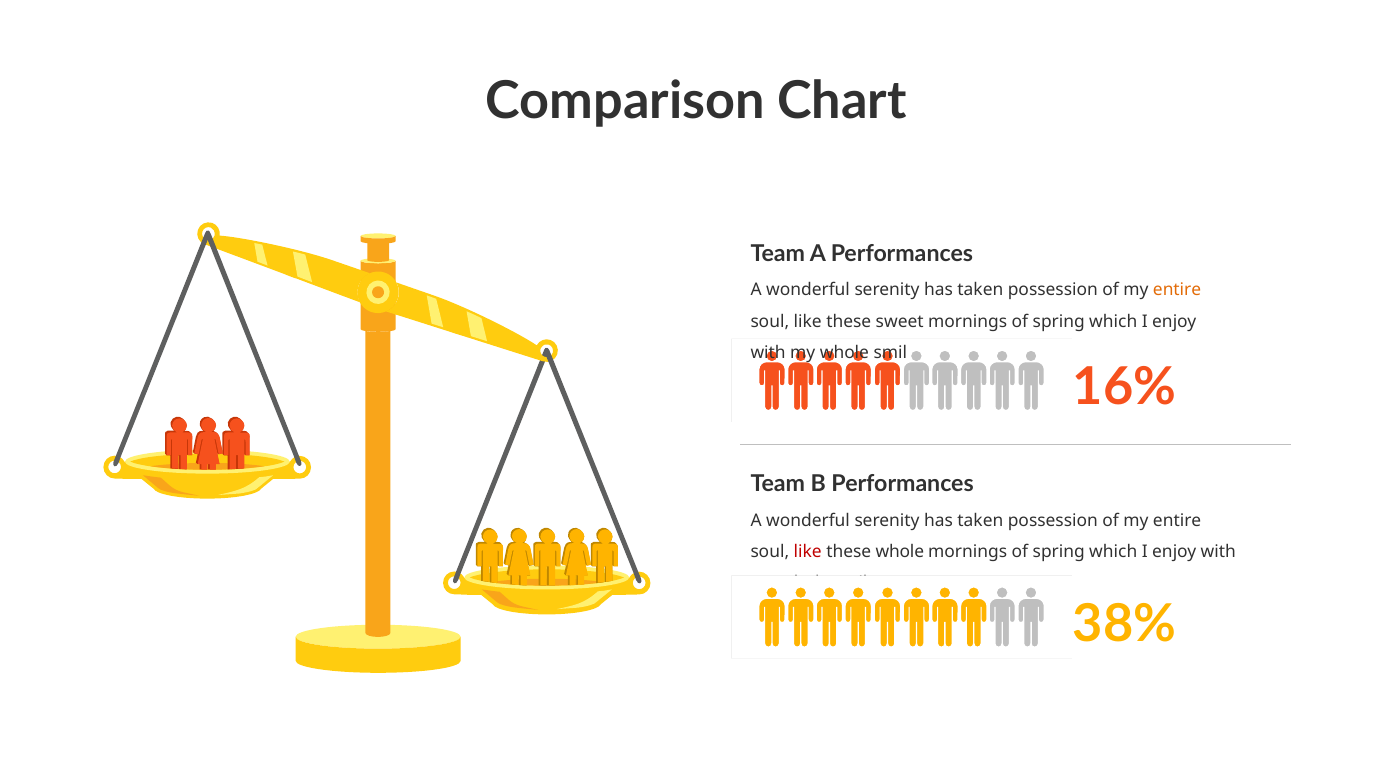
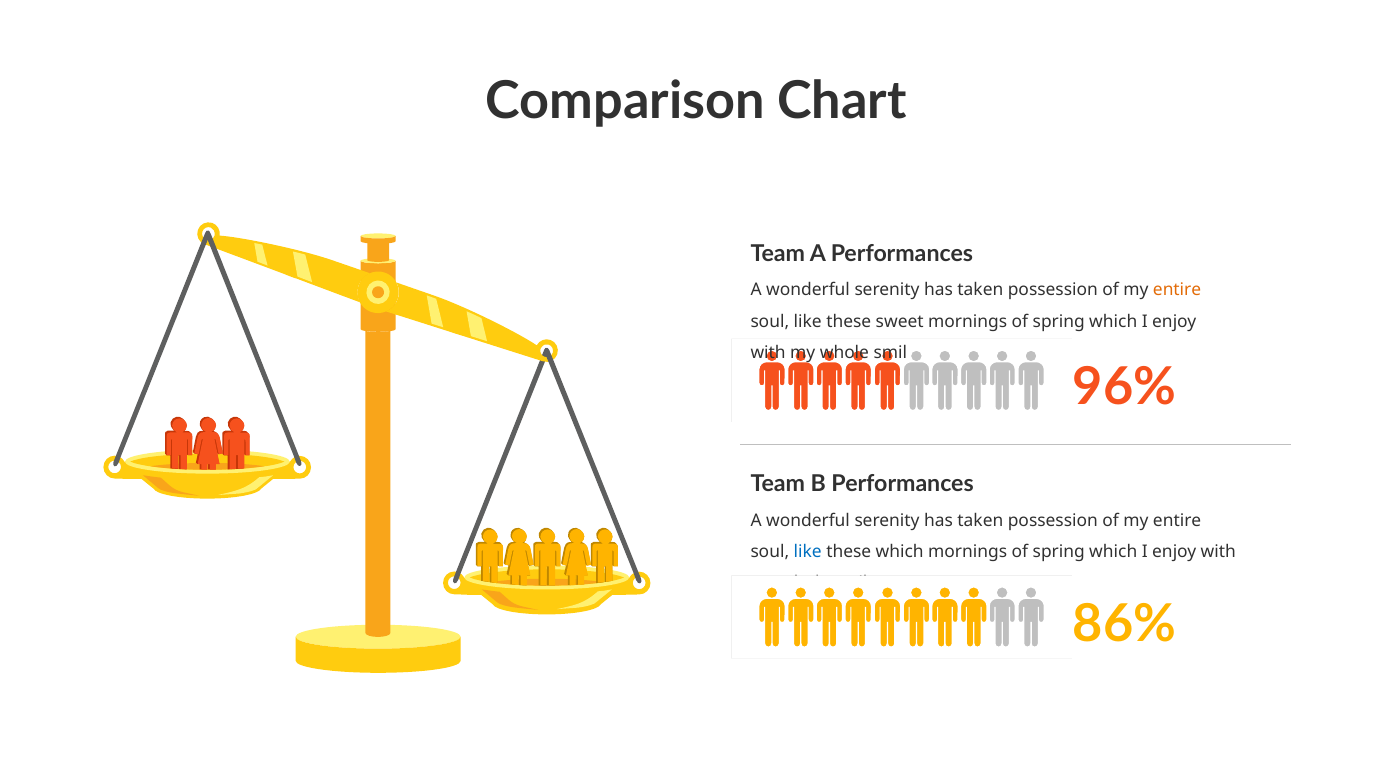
16%: 16% -> 96%
like at (808, 552) colour: red -> blue
these whole: whole -> which
38%: 38% -> 86%
